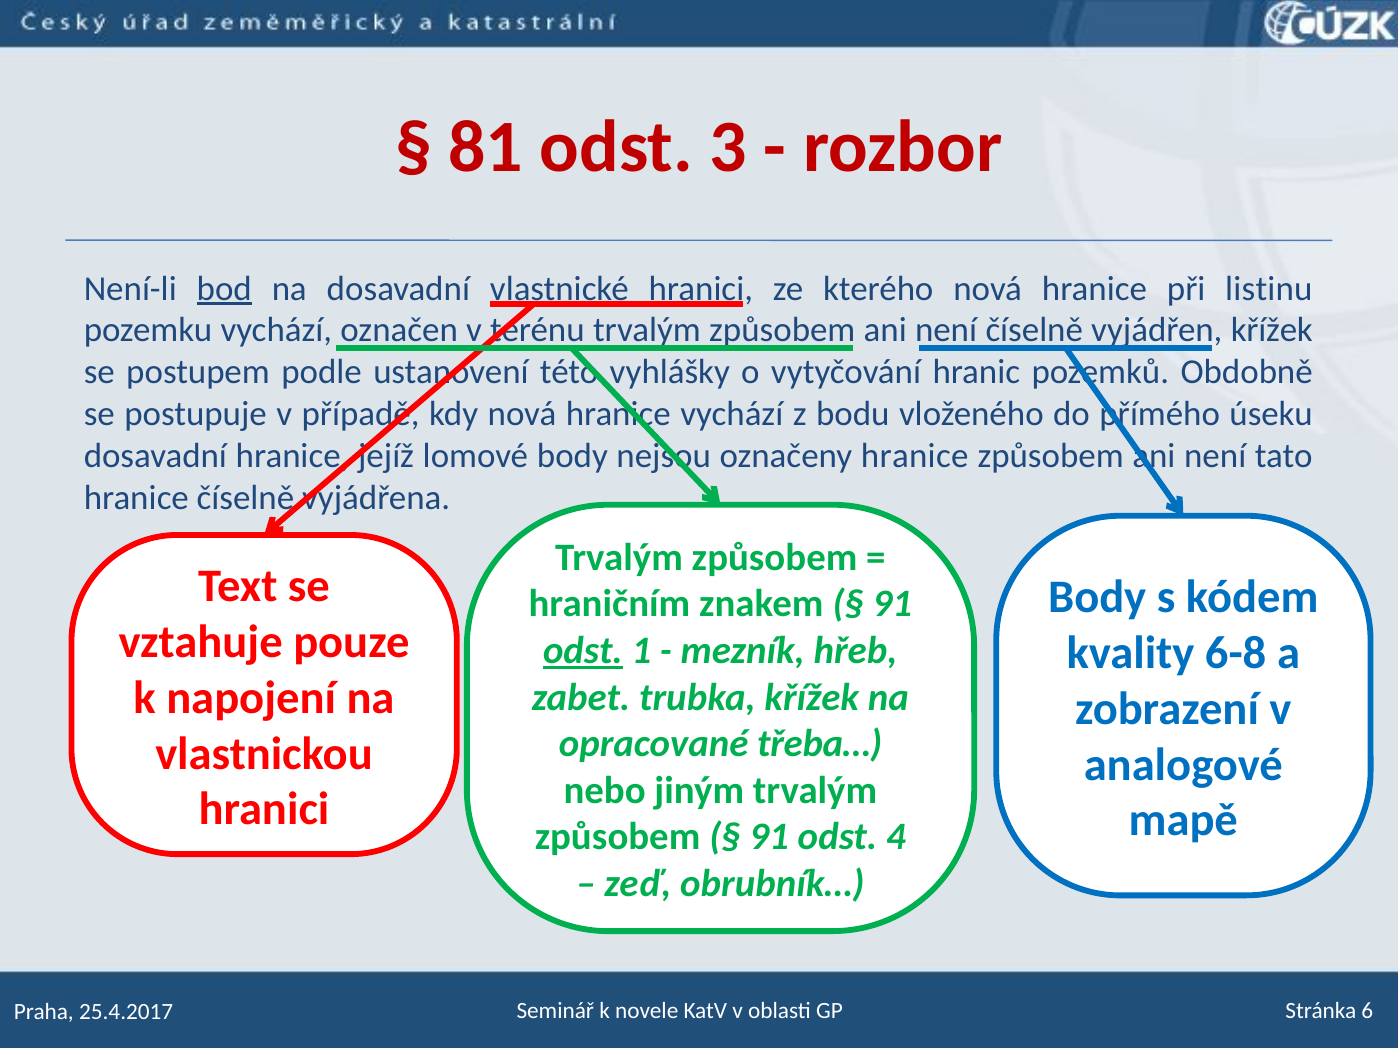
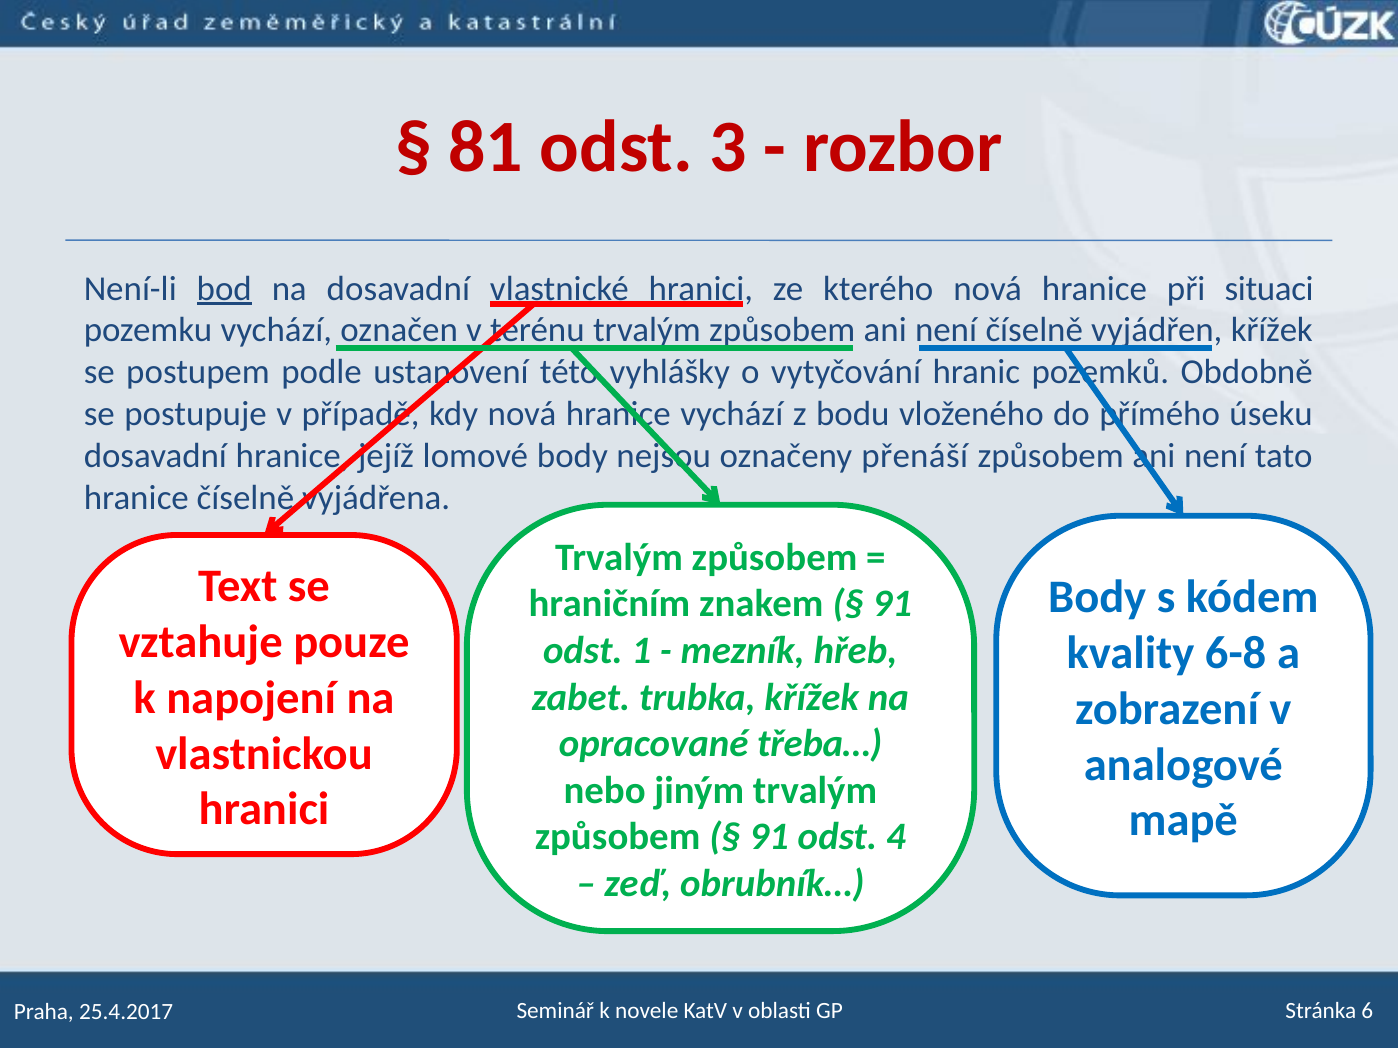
listinu: listinu -> situaci
označeny hranice: hranice -> přenáší
odst at (583, 651) underline: present -> none
